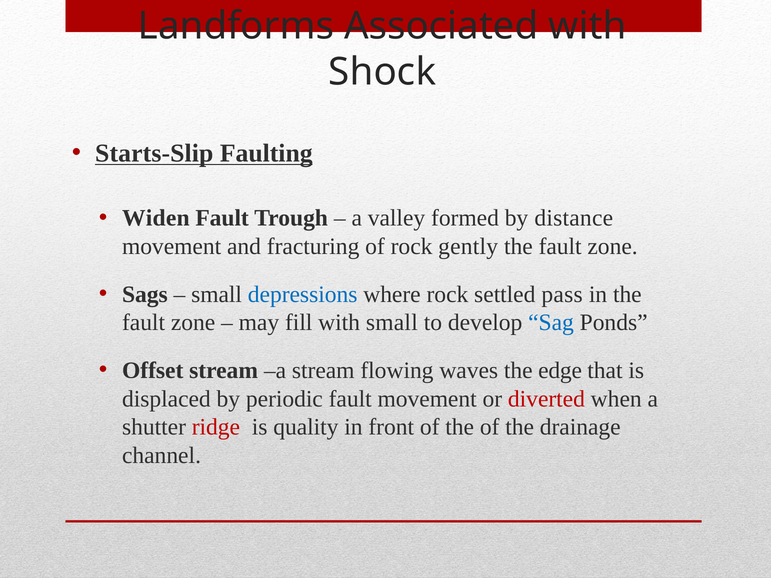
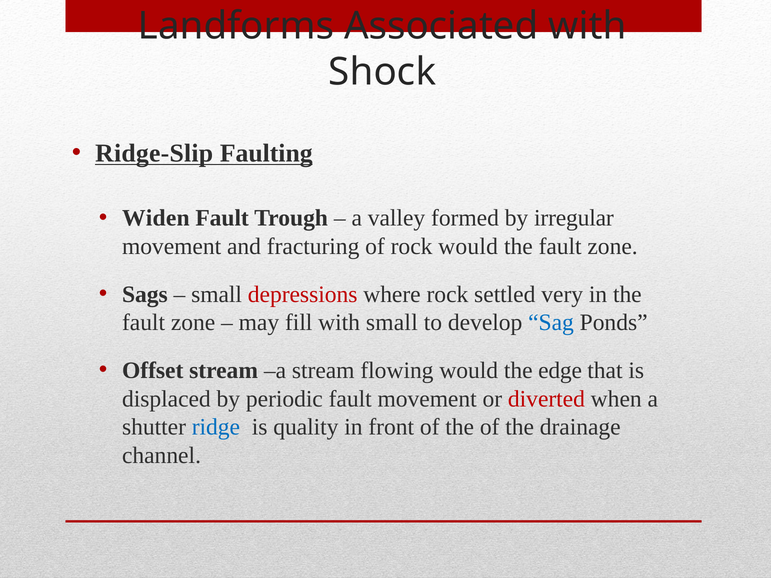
Starts-Slip: Starts-Slip -> Ridge-Slip
distance: distance -> irregular
rock gently: gently -> would
depressions colour: blue -> red
pass: pass -> very
flowing waves: waves -> would
ridge colour: red -> blue
